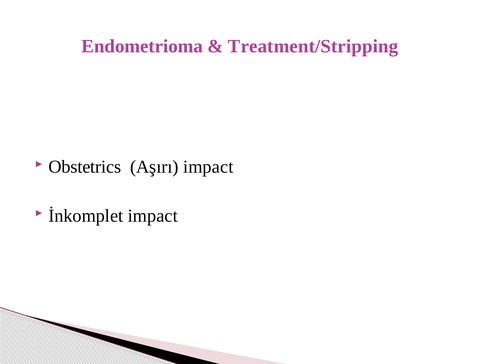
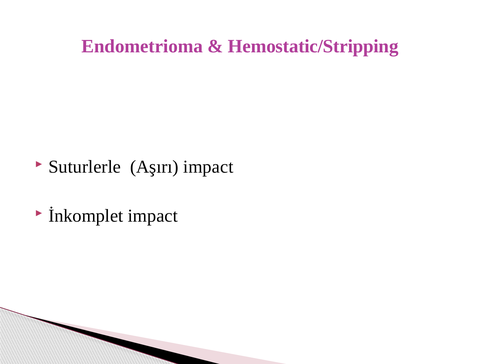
Treatment/Stripping: Treatment/Stripping -> Hemostatic/Stripping
Obstetrics: Obstetrics -> Suturlerle
